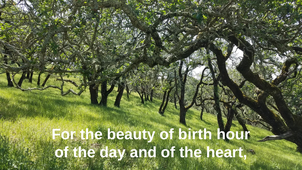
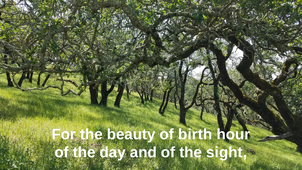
heart: heart -> sight
